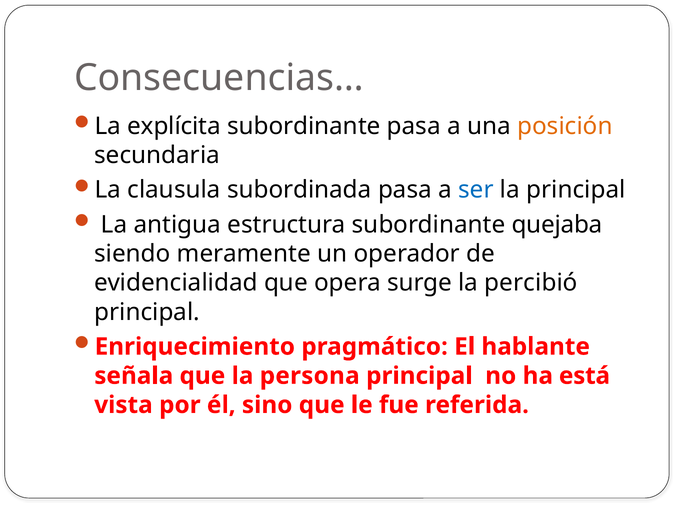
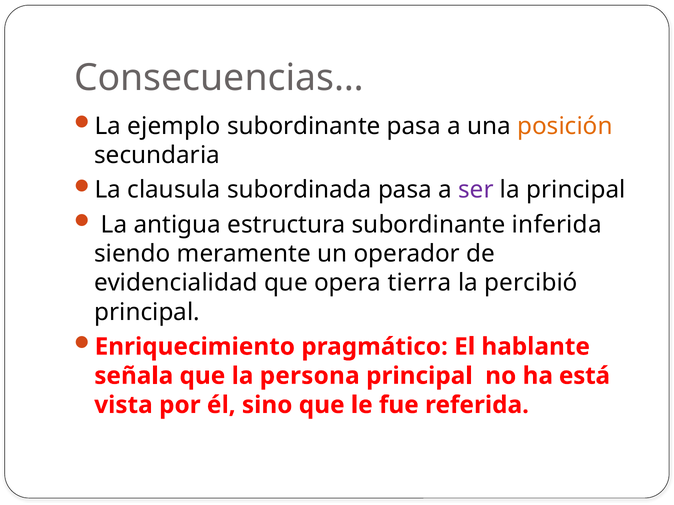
explícita: explícita -> ejemplo
ser colour: blue -> purple
quejaba: quejaba -> inferida
surge: surge -> tierra
